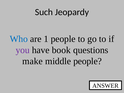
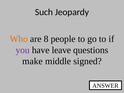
Who colour: blue -> orange
1: 1 -> 8
book: book -> leave
middle people: people -> signed
